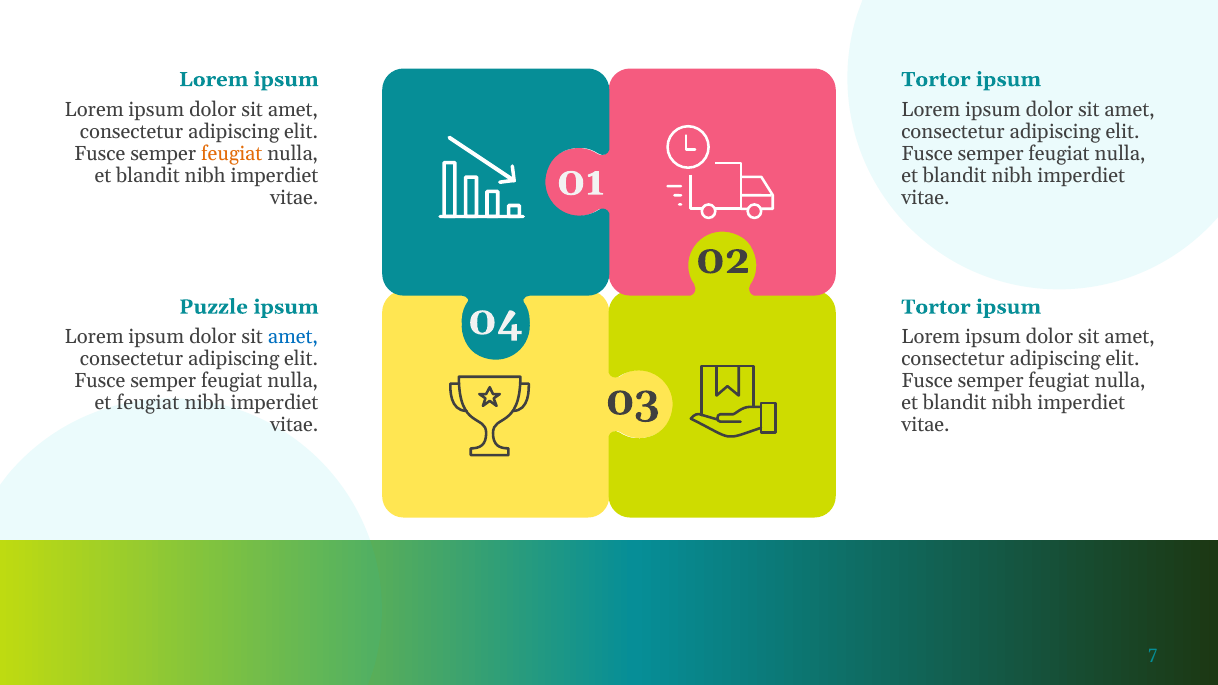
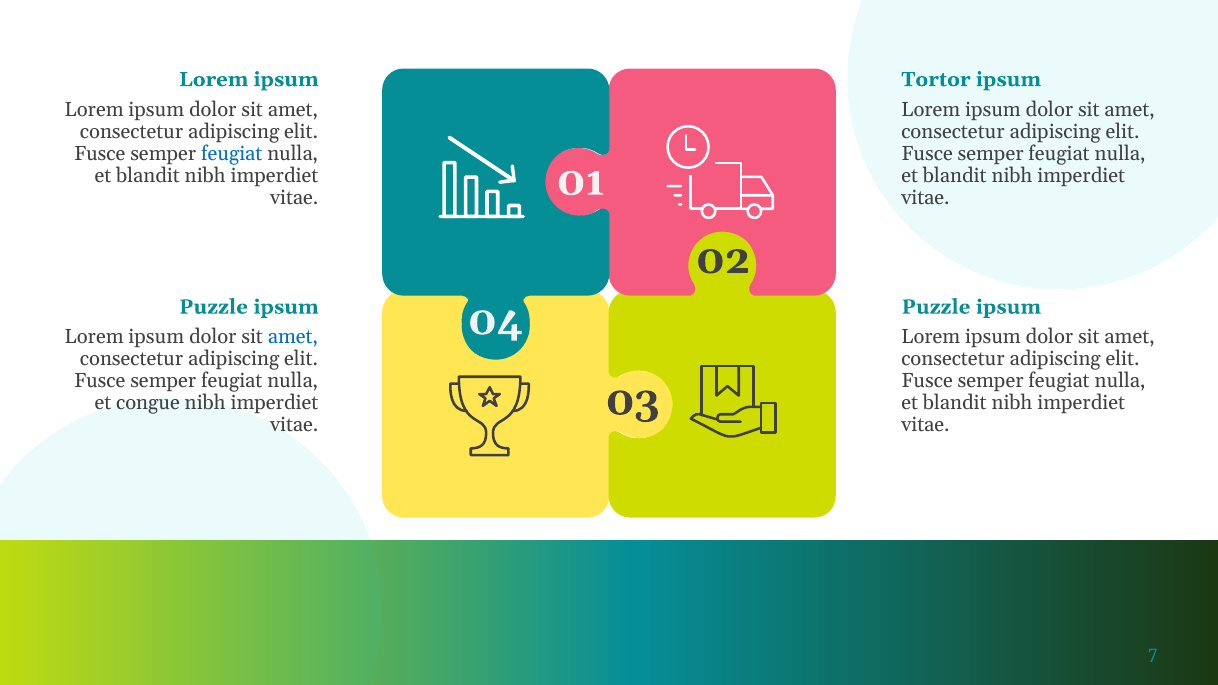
feugiat at (232, 154) colour: orange -> blue
Tortor at (936, 307): Tortor -> Puzzle
et feugiat: feugiat -> congue
